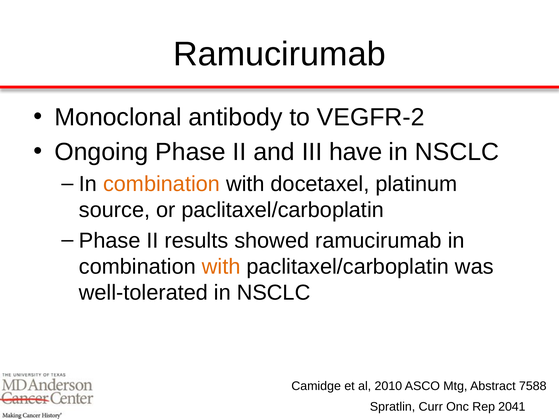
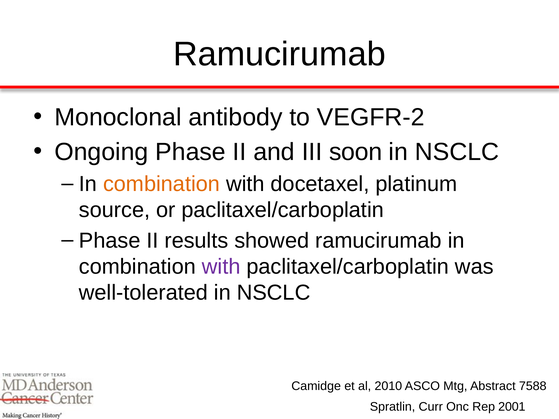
have: have -> soon
with at (221, 267) colour: orange -> purple
2041: 2041 -> 2001
